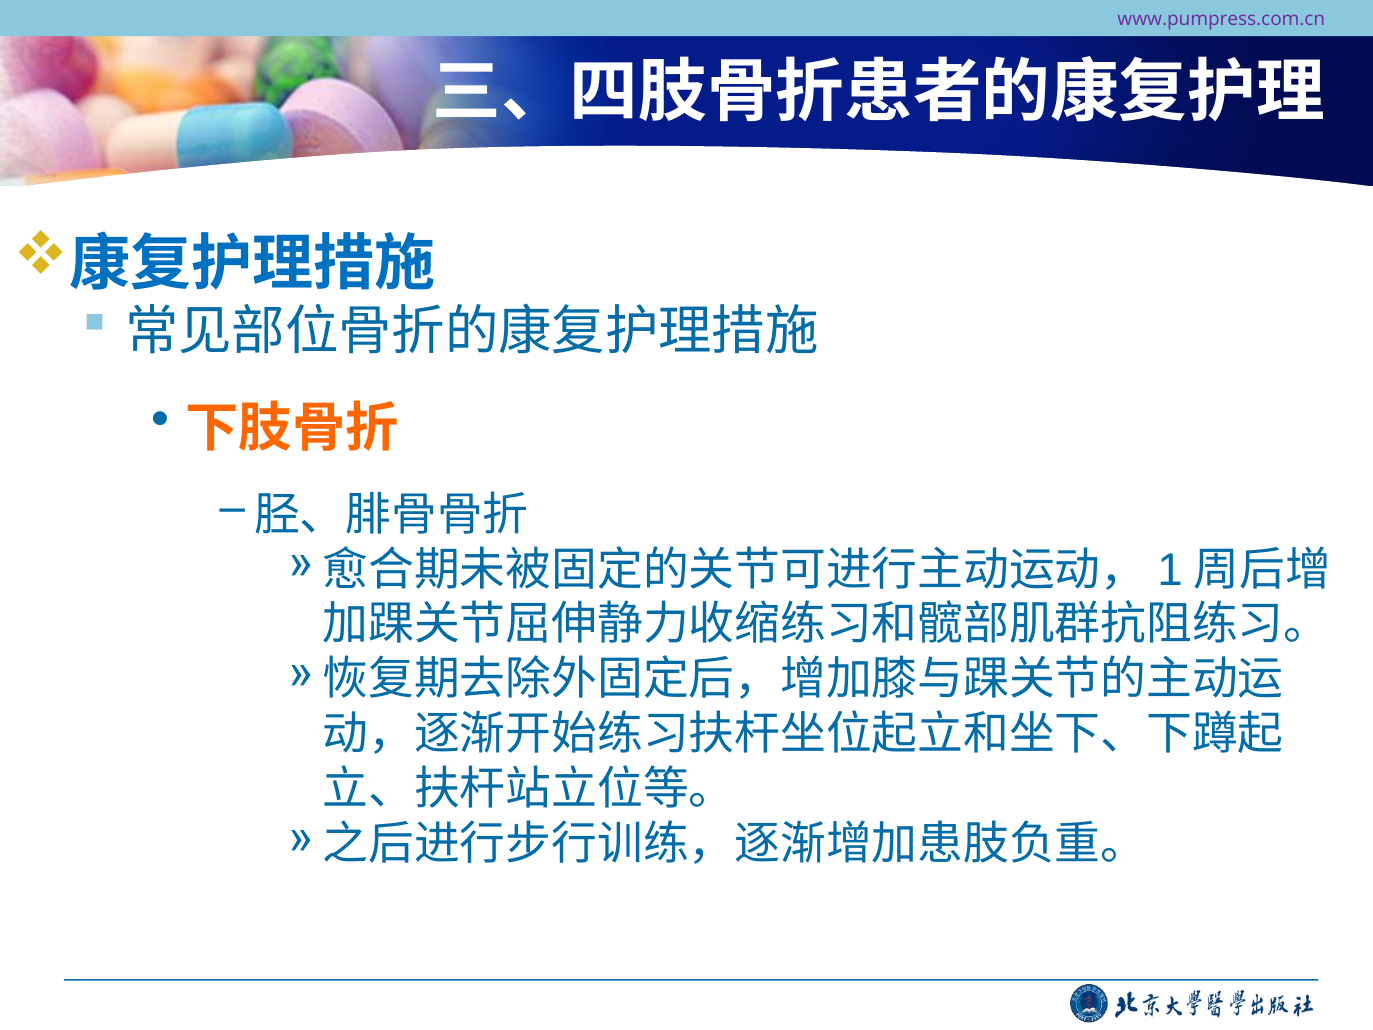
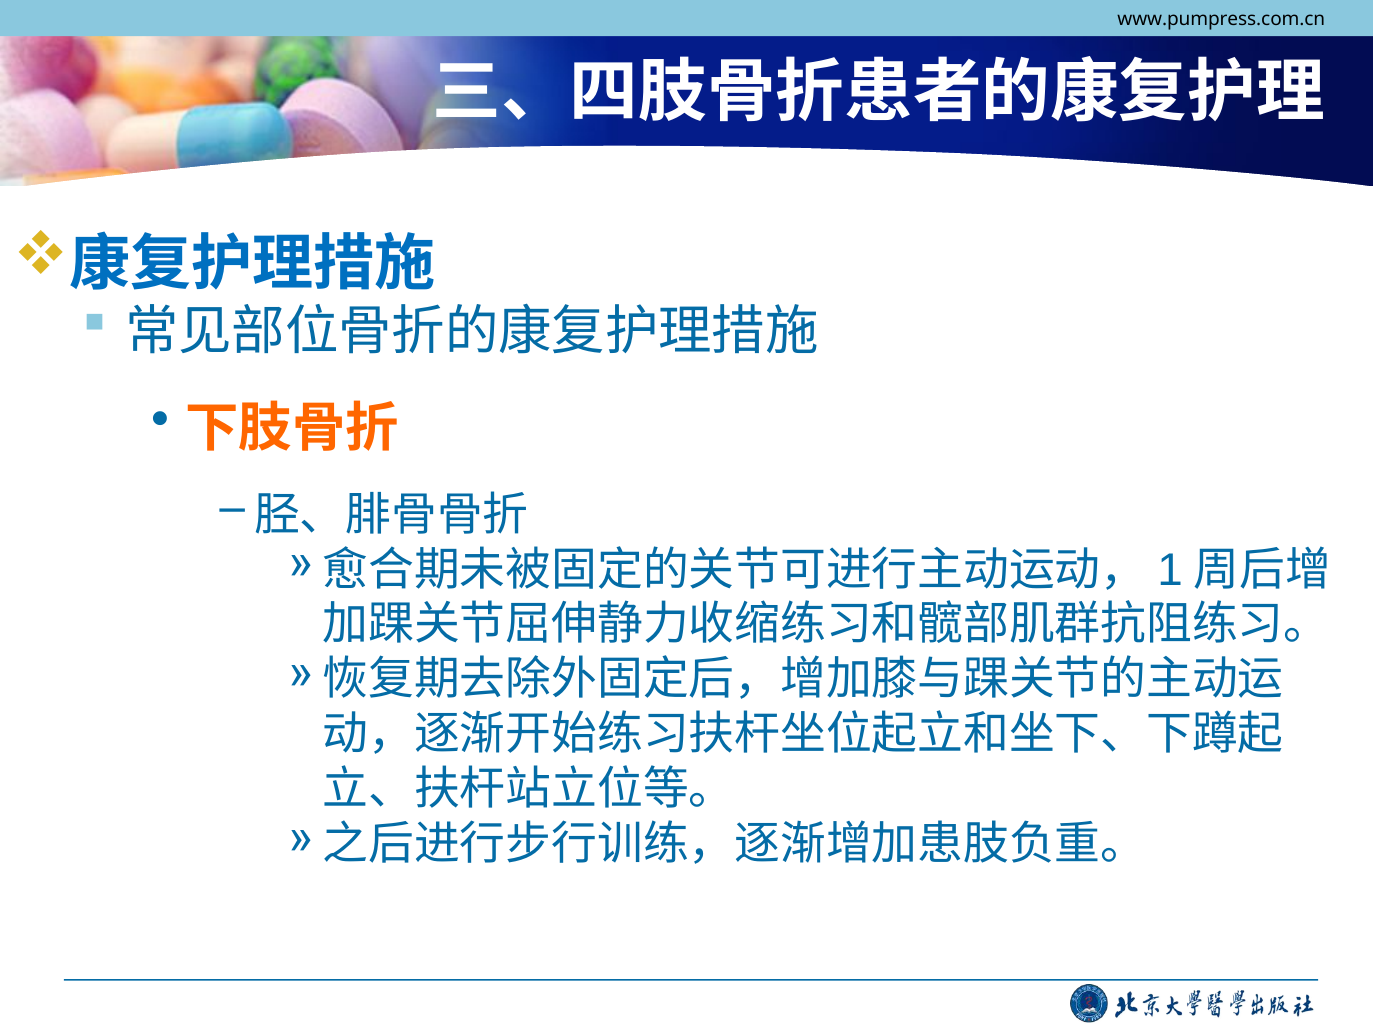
www.pumpress.com.cn colour: purple -> black
